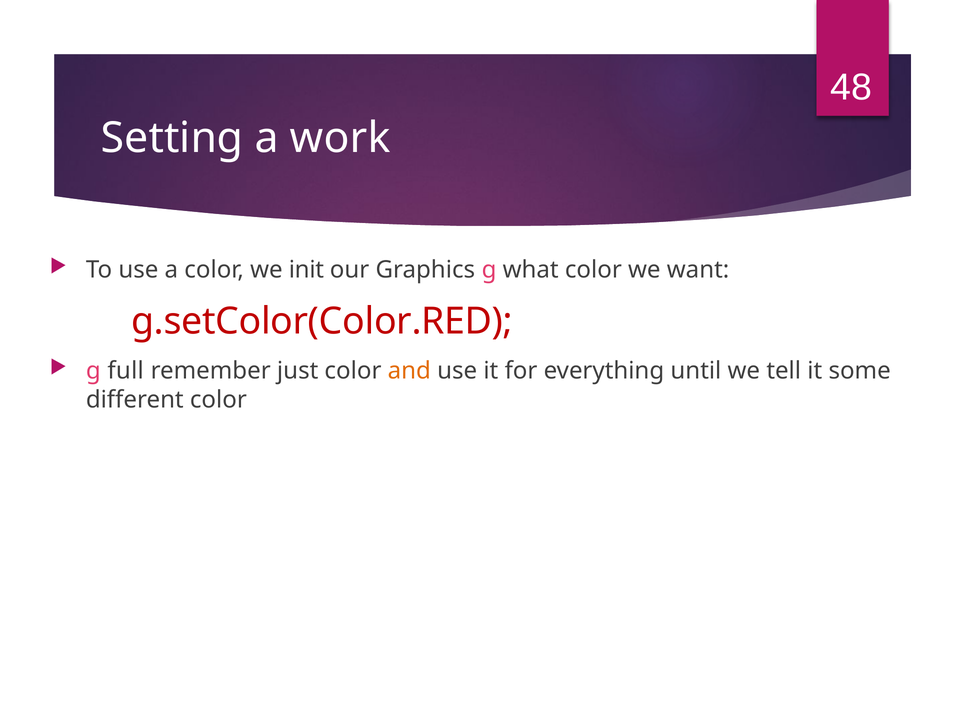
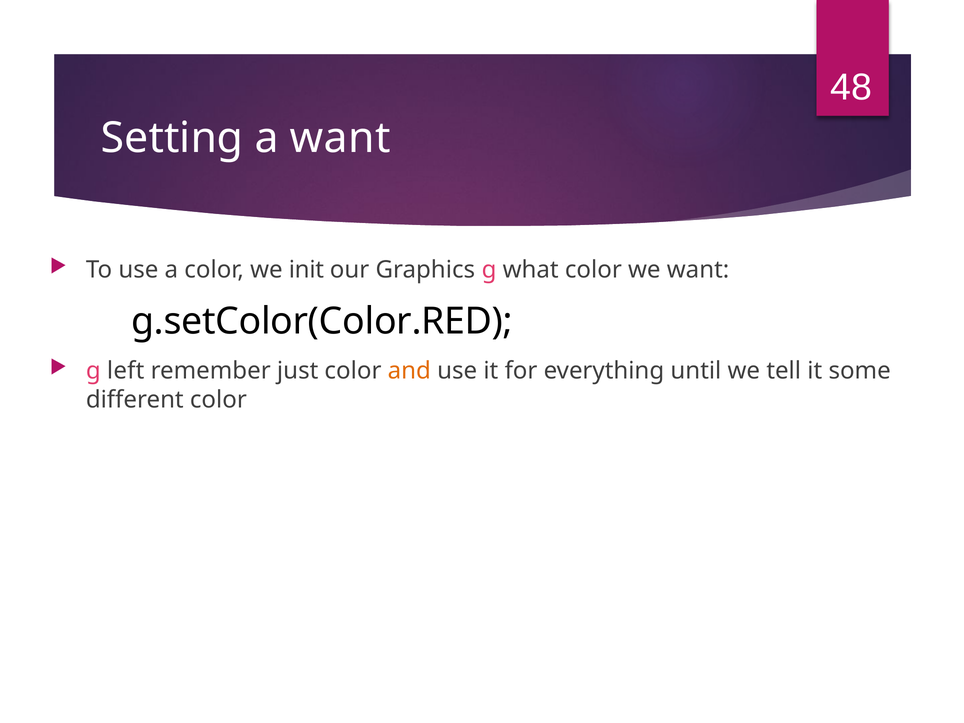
a work: work -> want
g.setColor(Color.RED colour: red -> black
full: full -> left
